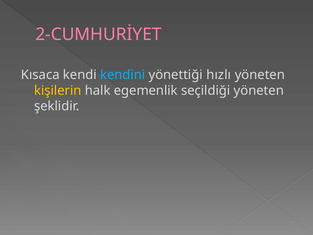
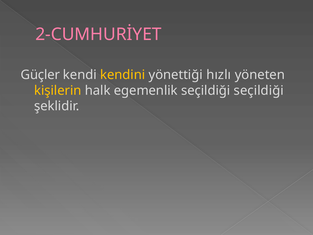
Kısaca: Kısaca -> Güçler
kendini colour: light blue -> yellow
seçildiği yöneten: yöneten -> seçildiği
